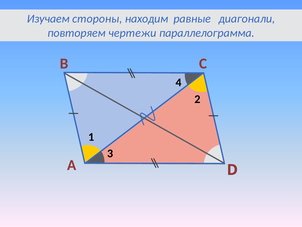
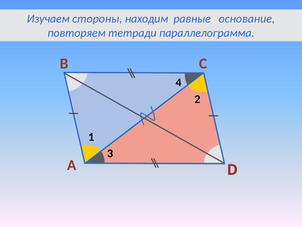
диагонали: диагонали -> основание
чертежи: чертежи -> тетради
